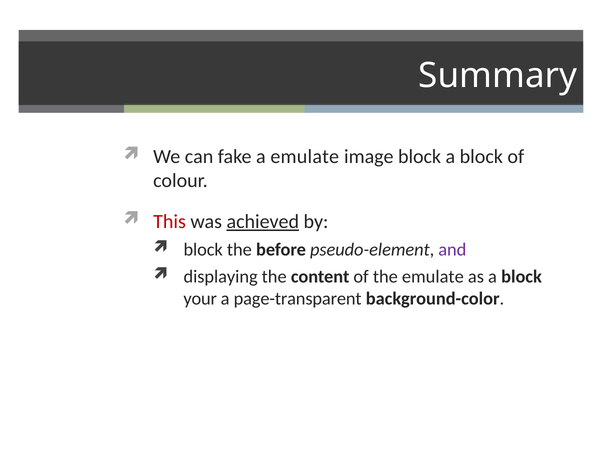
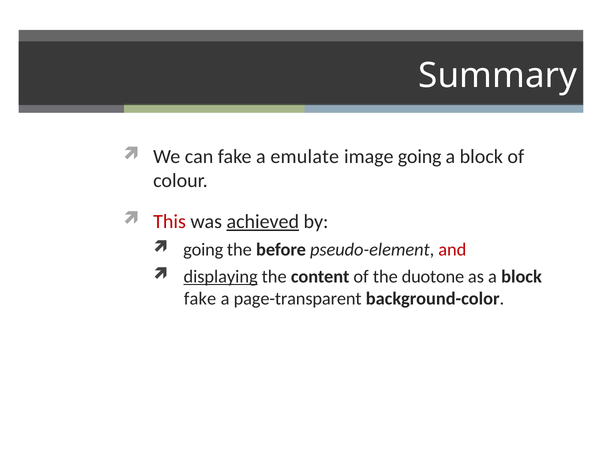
image block: block -> going
block at (203, 250): block -> going
and colour: purple -> red
displaying underline: none -> present
the emulate: emulate -> duotone
your at (200, 299): your -> fake
